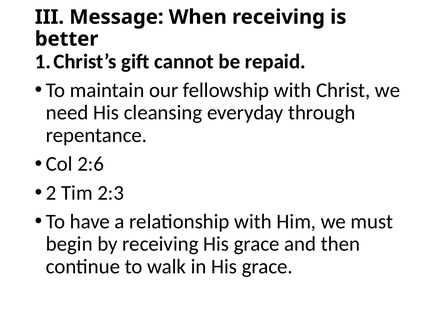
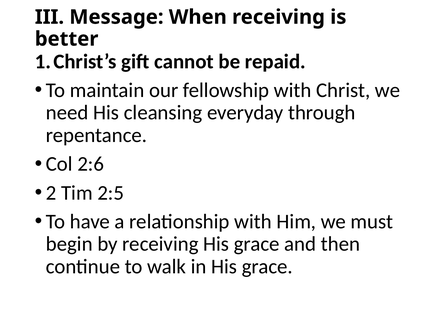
2:3: 2:3 -> 2:5
